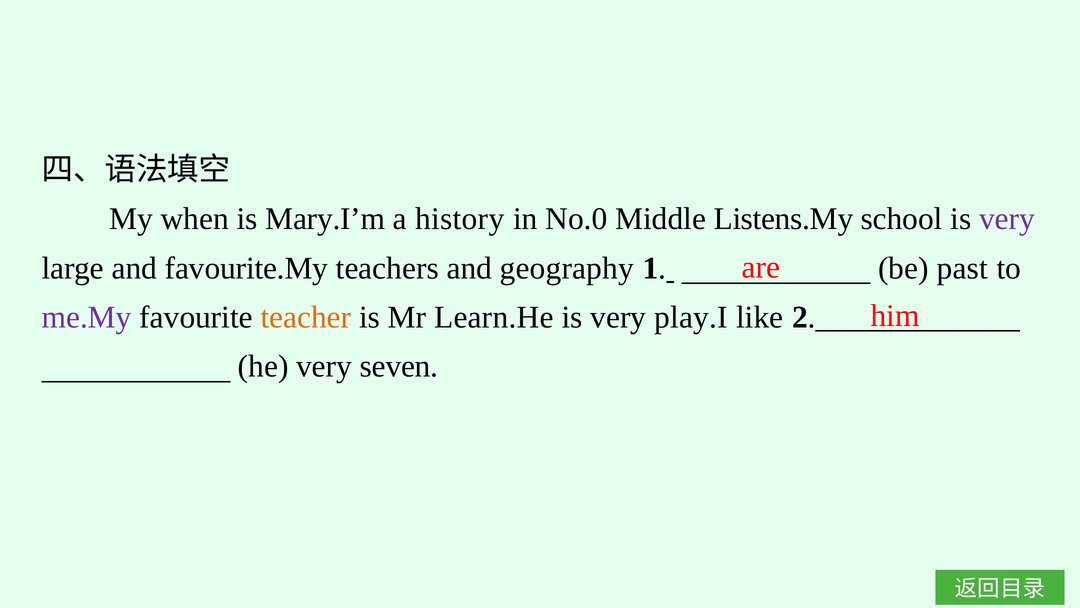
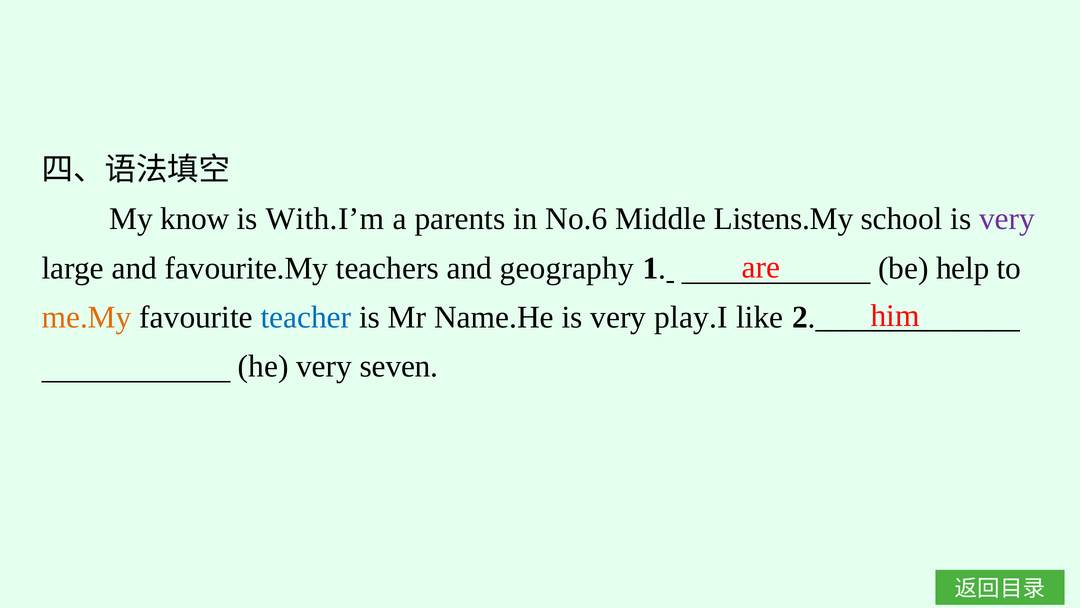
when: when -> know
Mary.I’m: Mary.I’m -> With.I’m
history: history -> parents
No.0: No.0 -> No.6
past: past -> help
me.My colour: purple -> orange
teacher colour: orange -> blue
Learn.He: Learn.He -> Name.He
